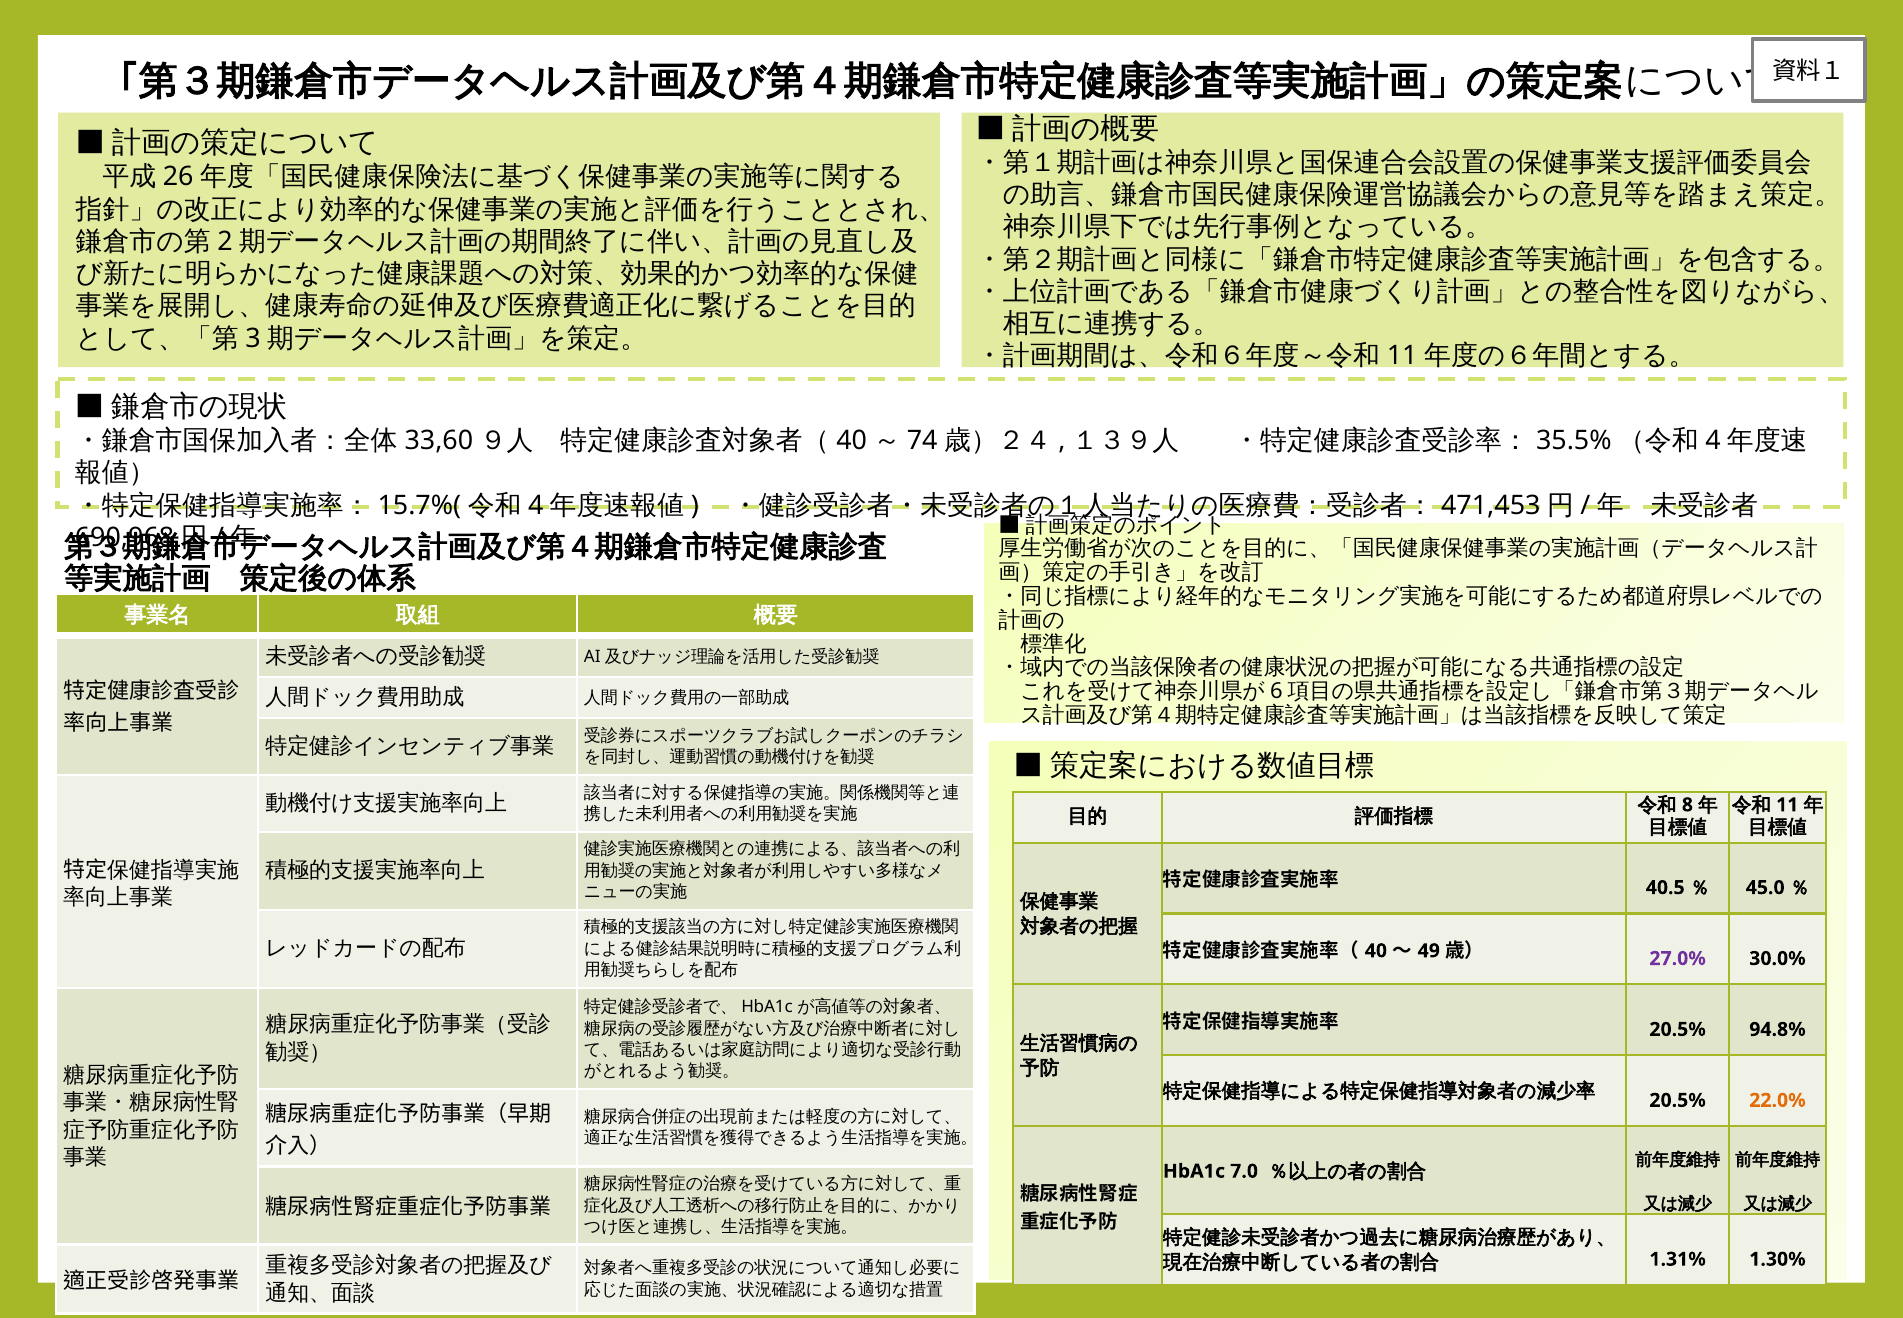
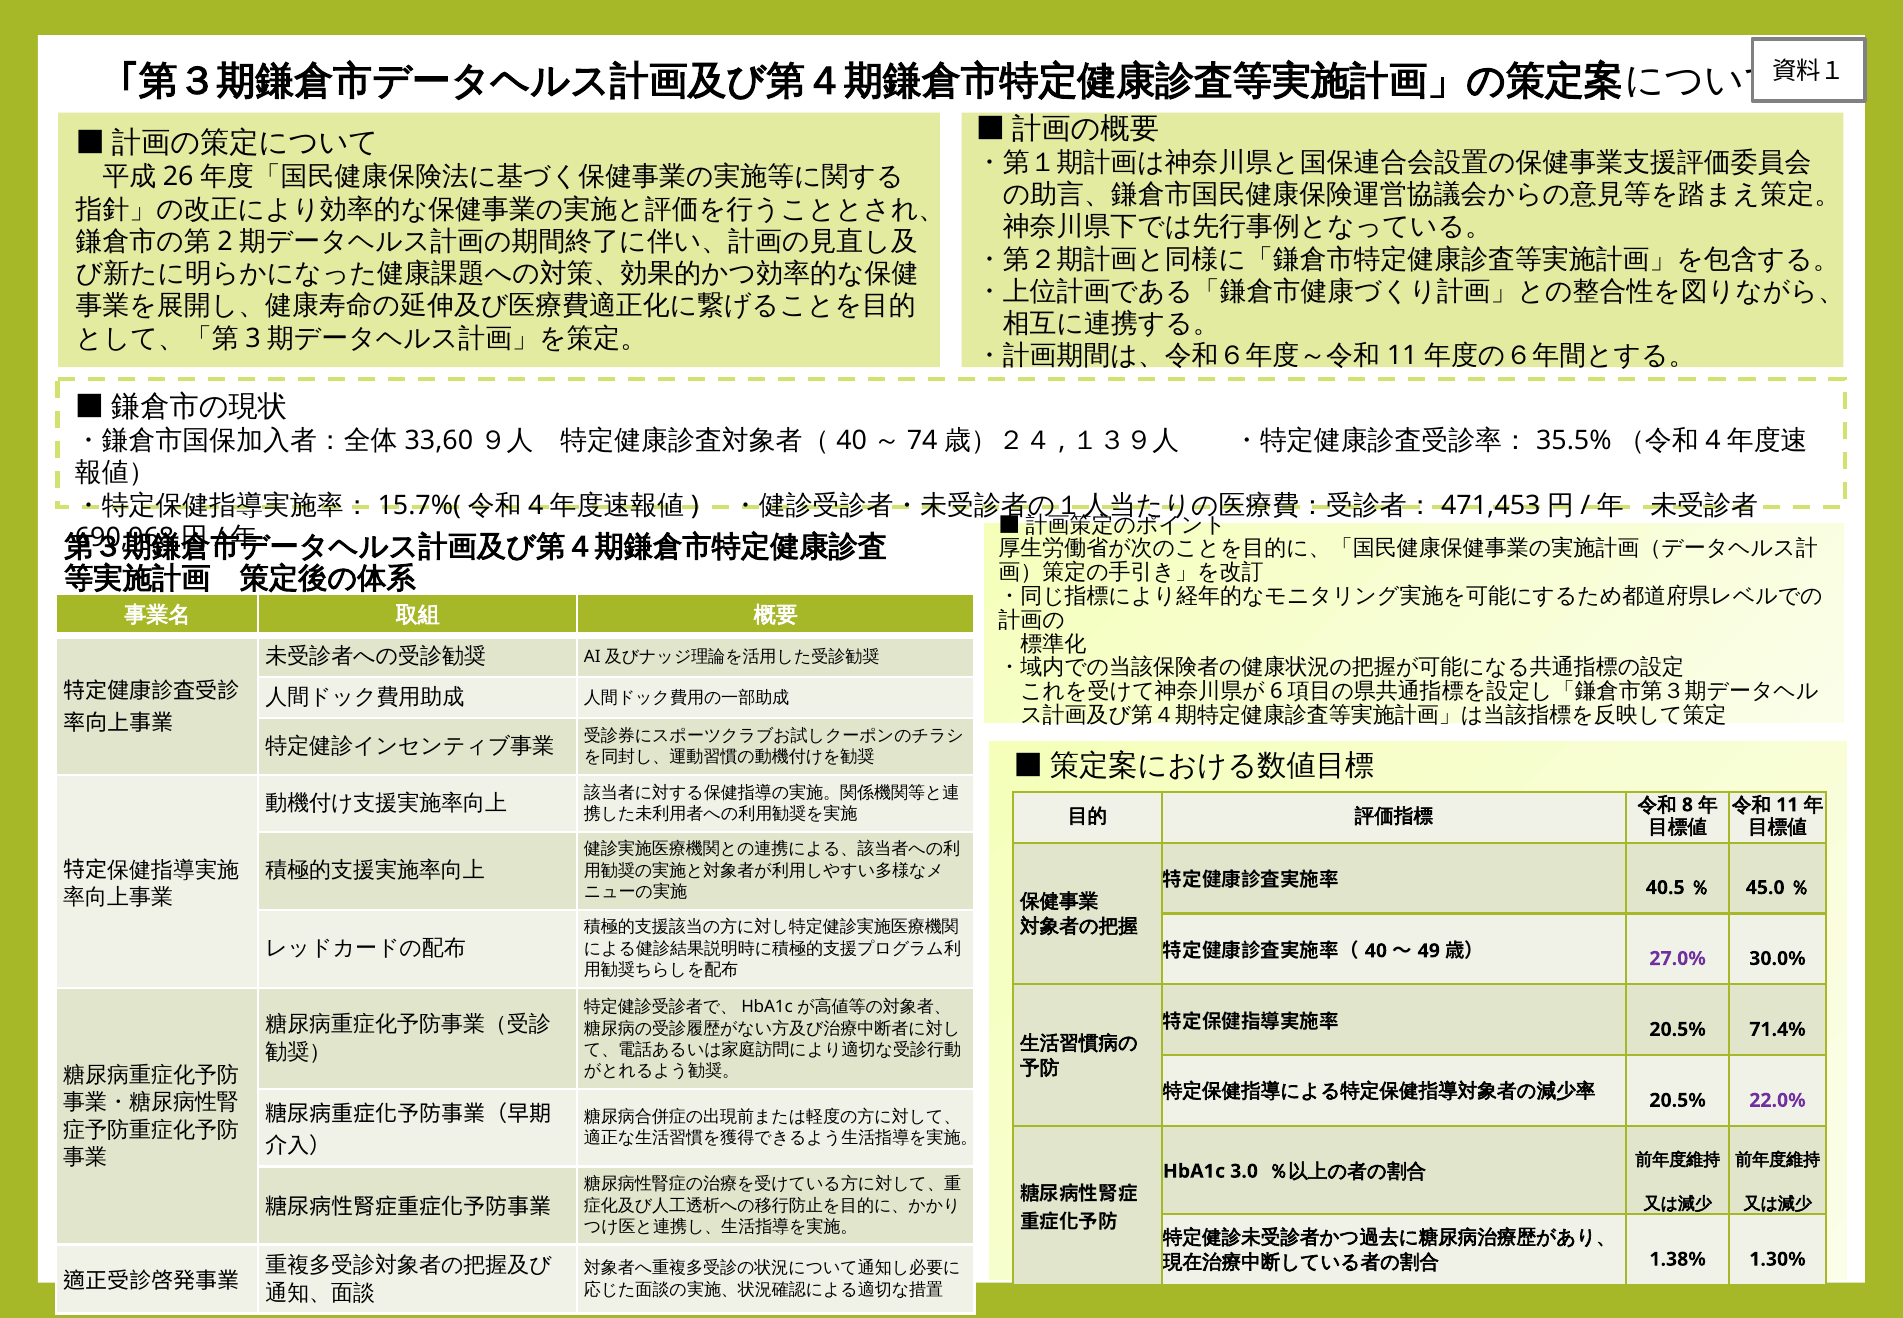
94.8%: 94.8% -> 71.4%
22.0% colour: orange -> purple
7.0: 7.0 -> 3.0
1.31%: 1.31% -> 1.38%
